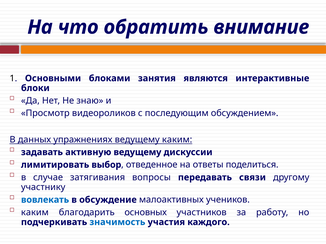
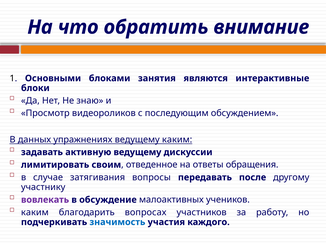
выбор: выбор -> своим
поделиться: поделиться -> обращения
связи: связи -> после
вовлекать colour: blue -> purple
основных: основных -> вопросах
